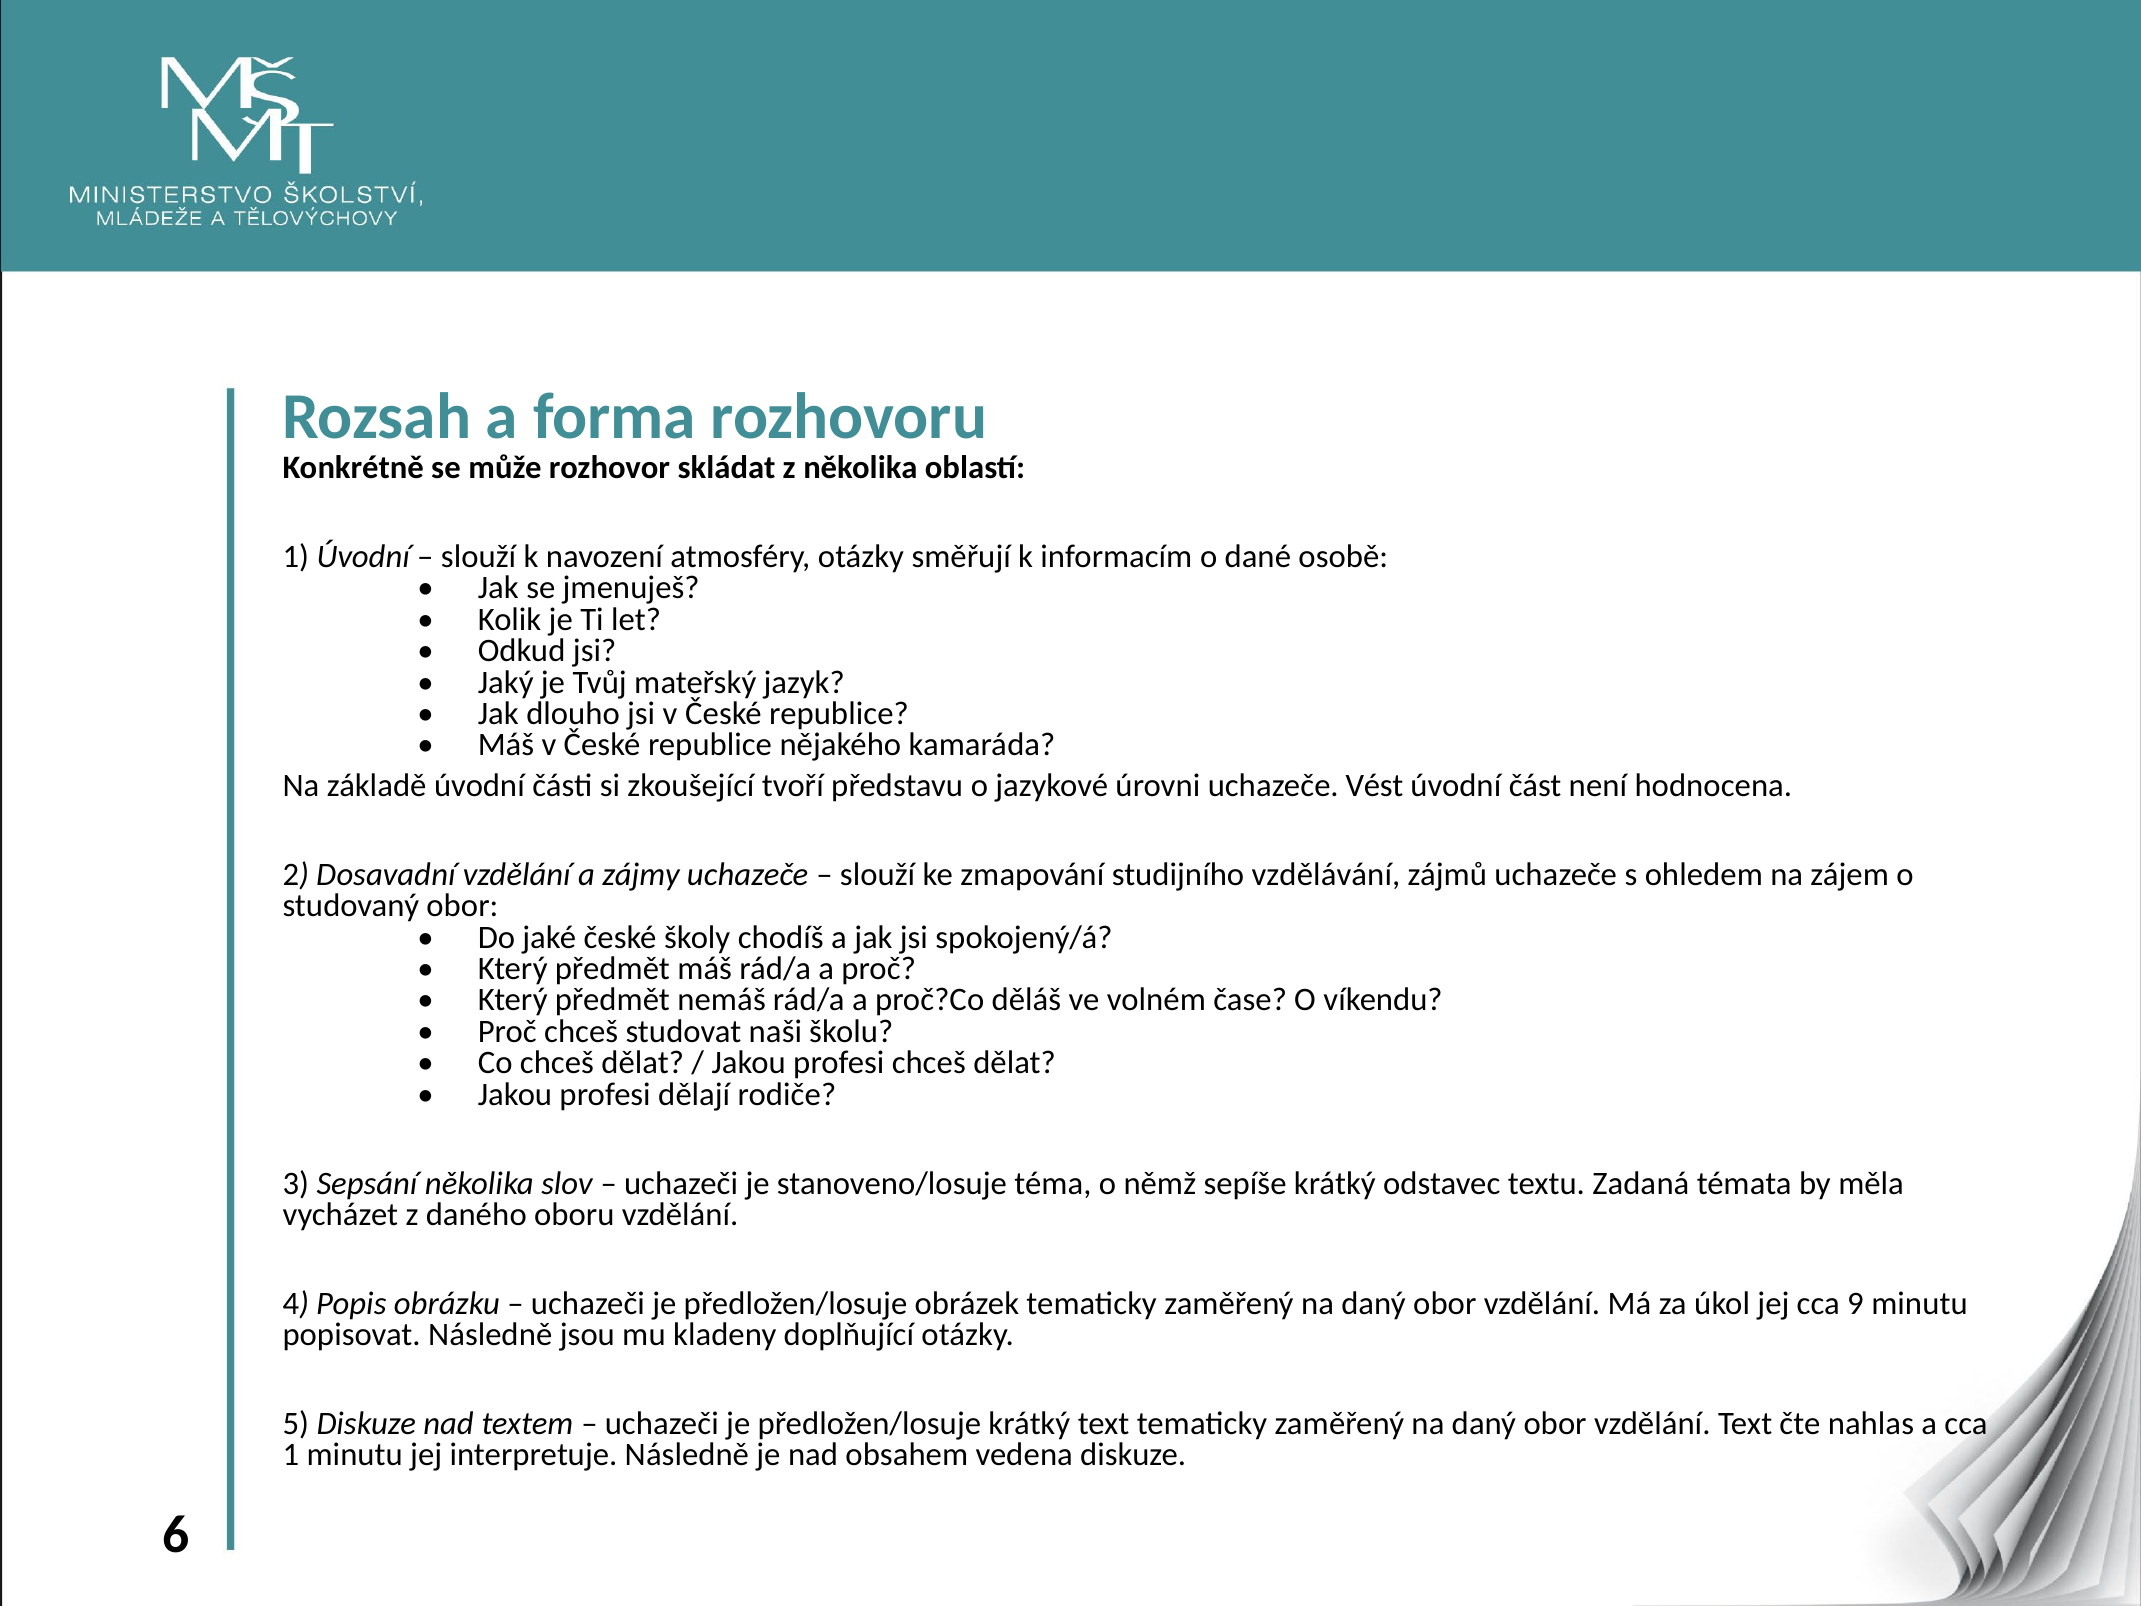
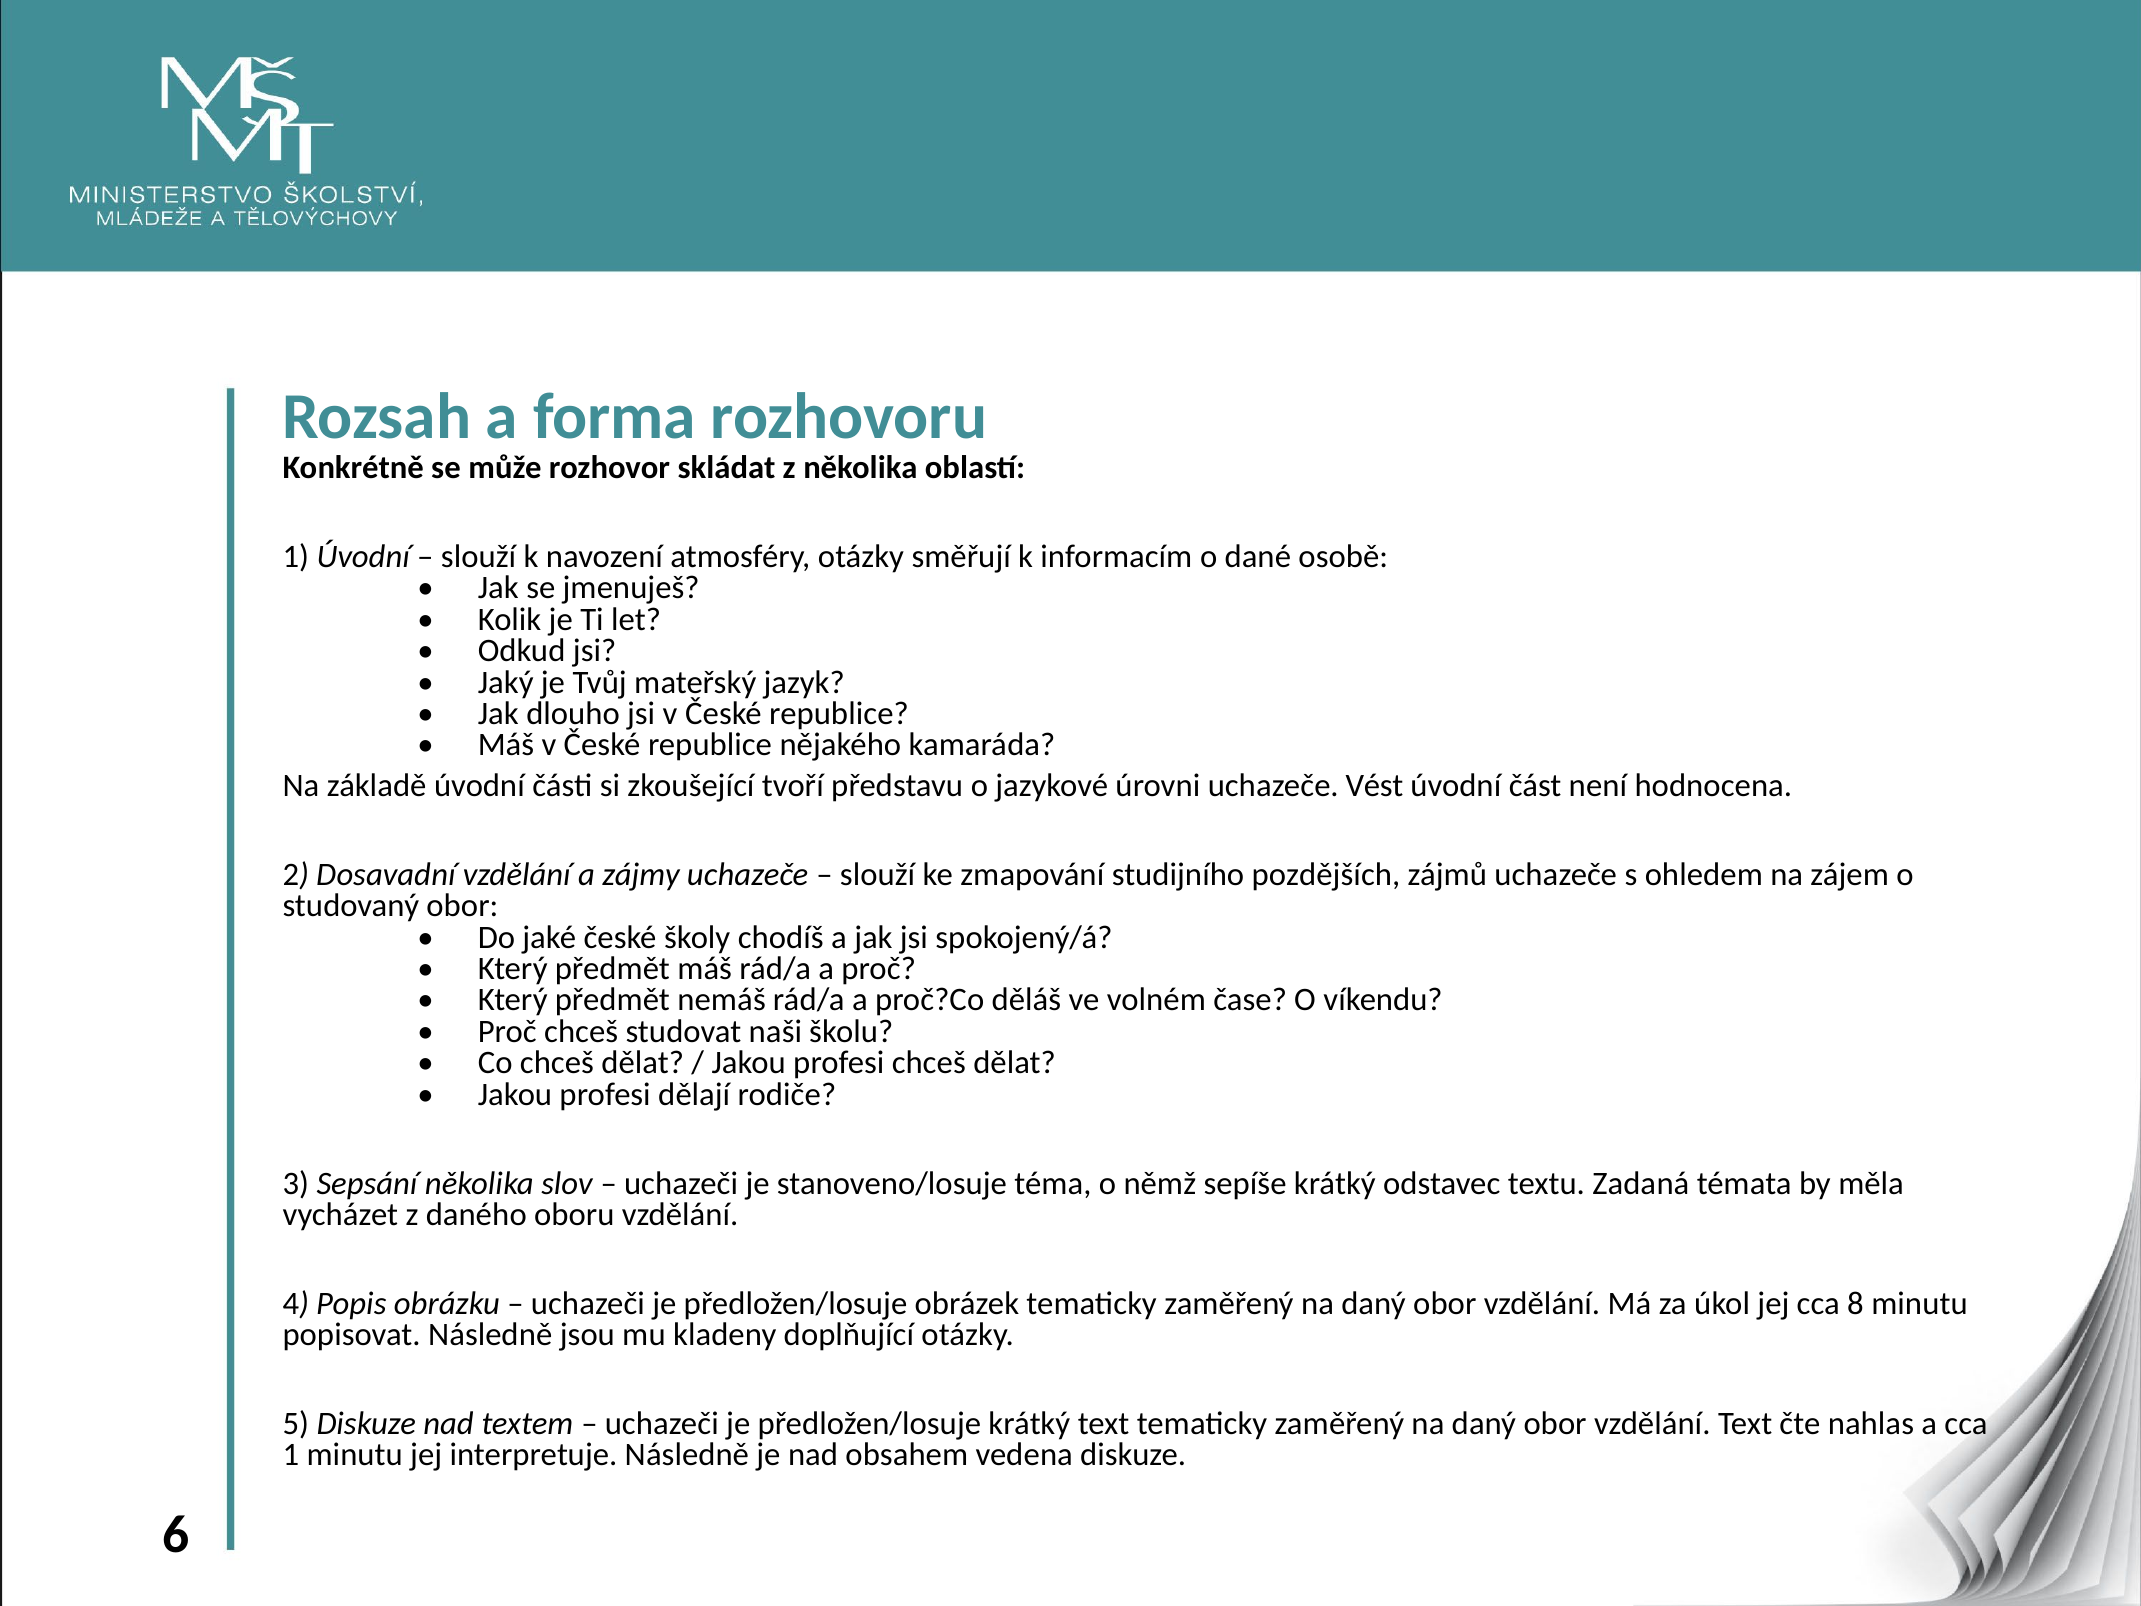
vzdělávání: vzdělávání -> pozdějších
9: 9 -> 8
